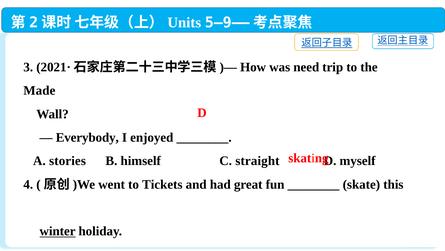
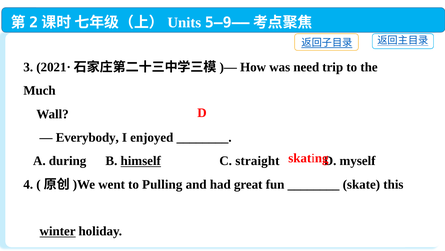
Made: Made -> Much
stories: stories -> during
himself underline: none -> present
Tickets: Tickets -> Pulling
